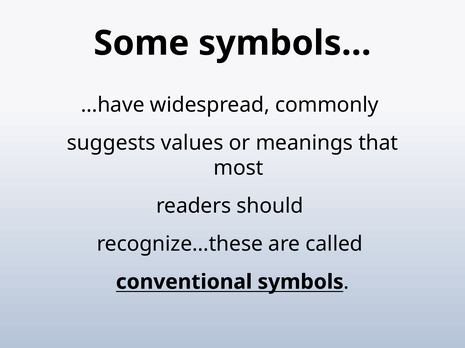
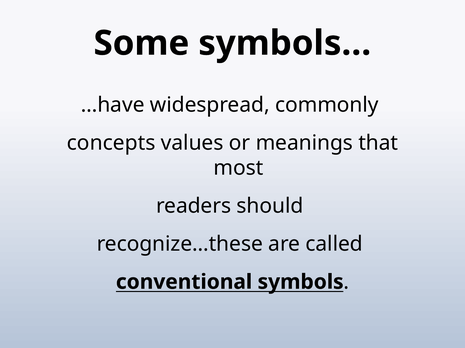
suggests: suggests -> concepts
